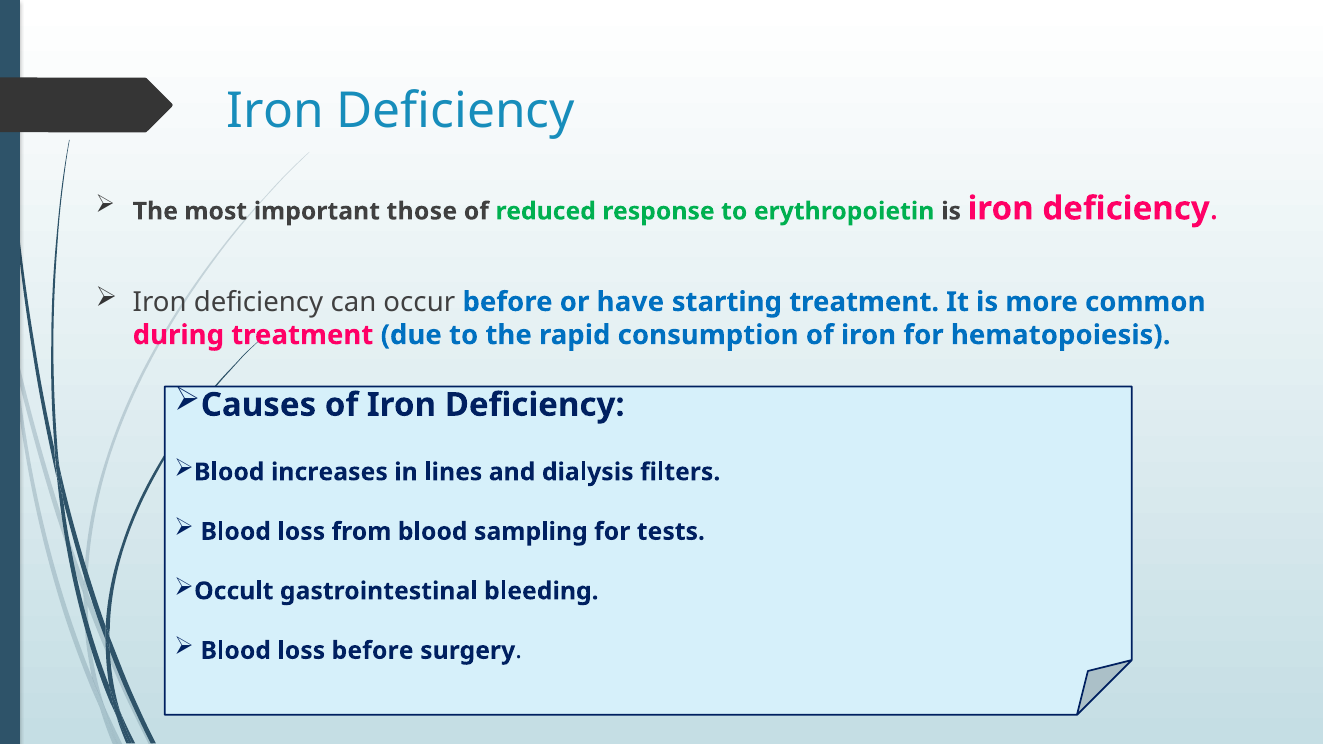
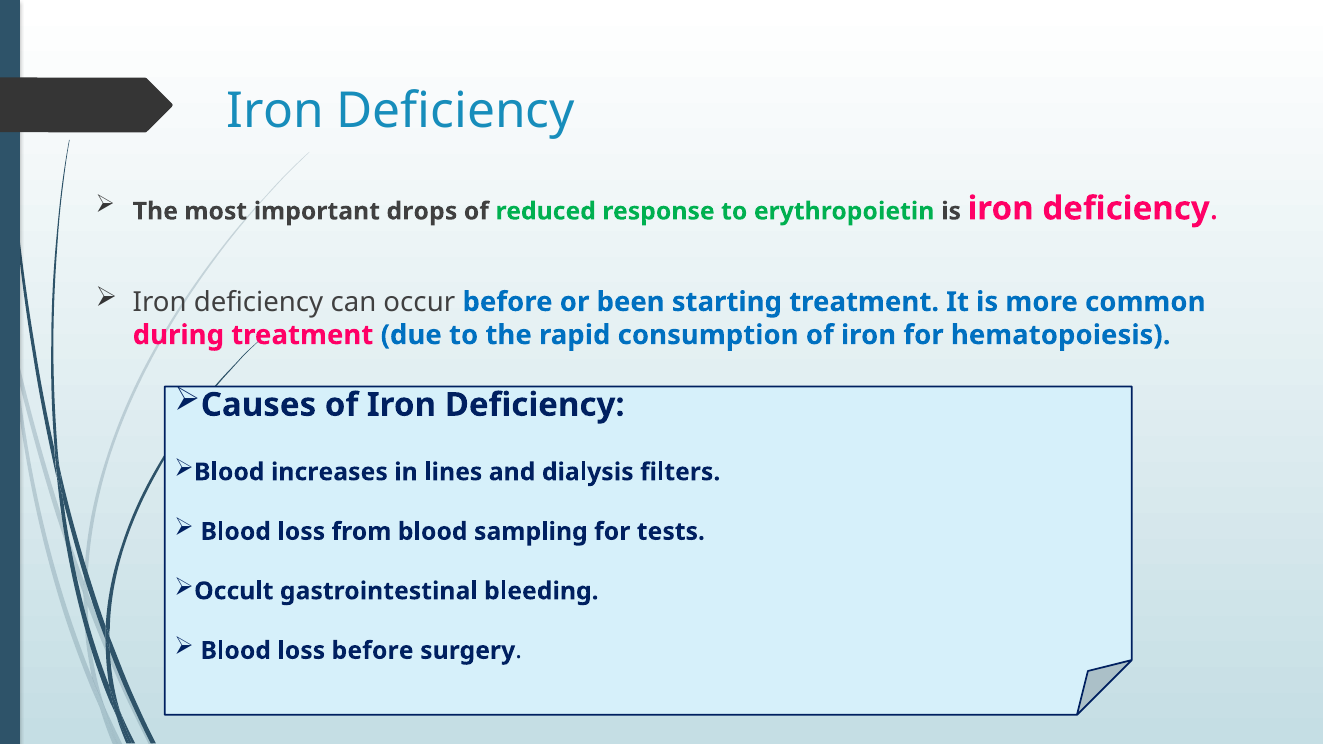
those: those -> drops
have: have -> been
